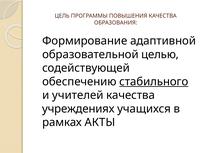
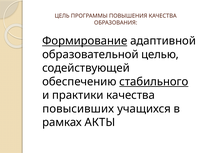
Формирование underline: none -> present
учителей: учителей -> практики
учреждениях: учреждениях -> повысивших
